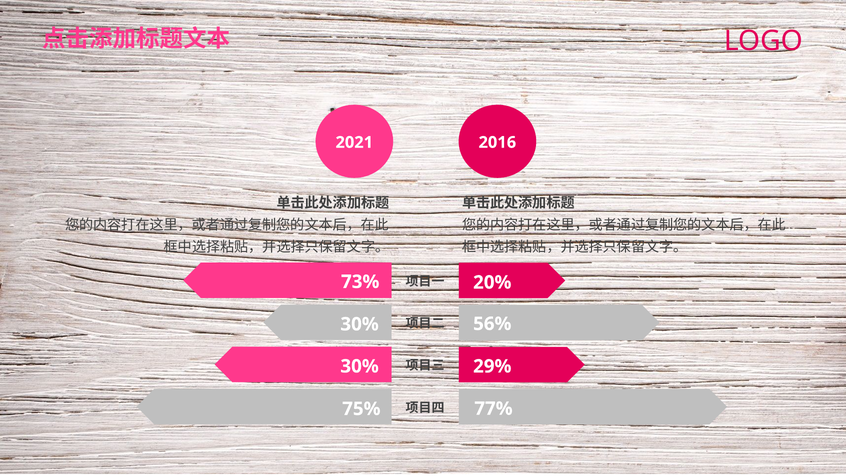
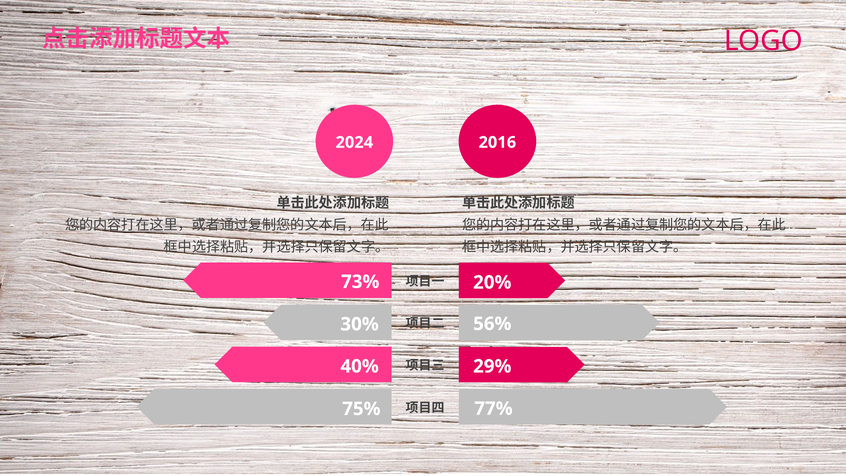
2021: 2021 -> 2024
30% at (360, 366): 30% -> 40%
